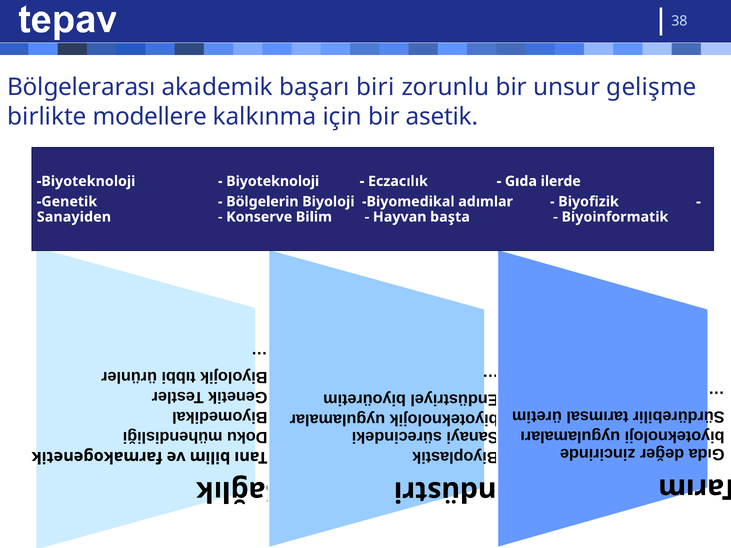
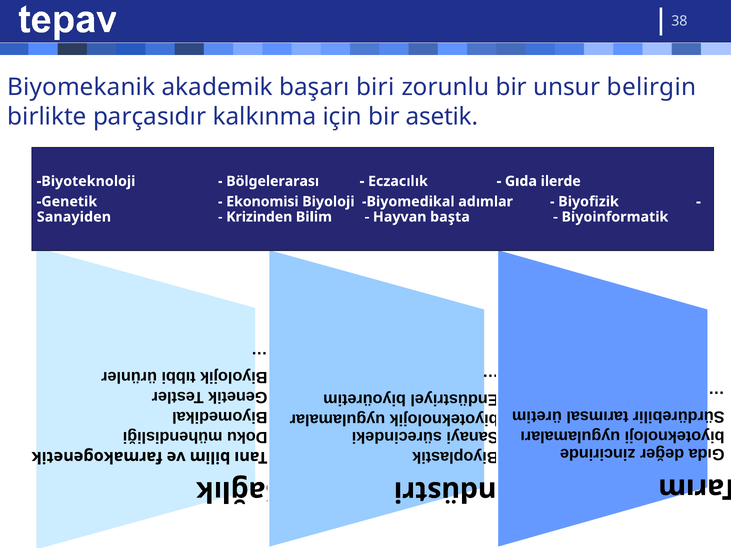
Bölgelerarası: Bölgelerarası -> Biyomekanik
gelişme: gelişme -> belirgin
modellere: modellere -> parçasıdır
Biyoteknoloji at (273, 181): Biyoteknoloji -> Bölgelerarası
Bölgelerin: Bölgelerin -> Ekonomisi
Konserve: Konserve -> Krizinden
